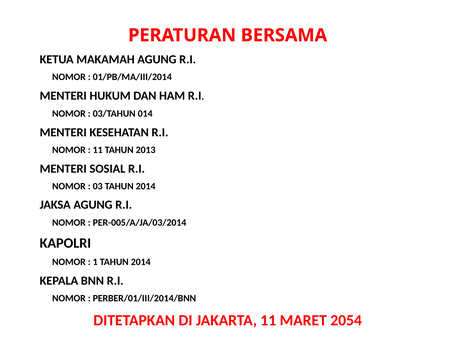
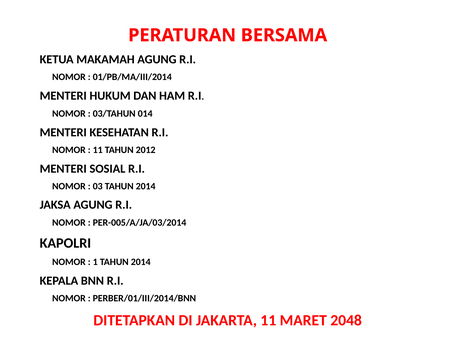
2013: 2013 -> 2012
2054: 2054 -> 2048
